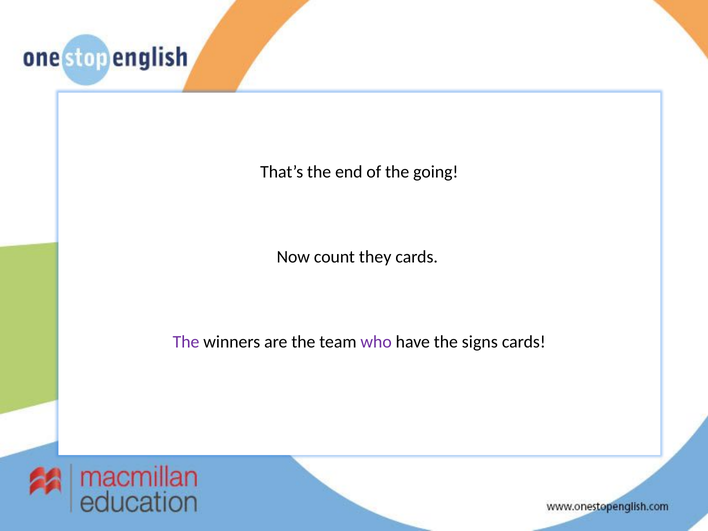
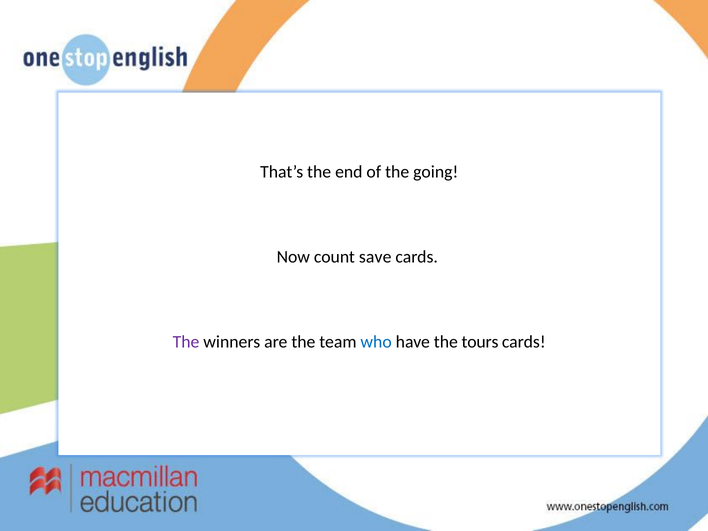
they: they -> save
who colour: purple -> blue
signs: signs -> tours
